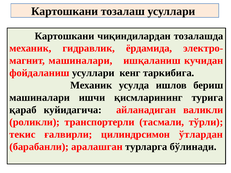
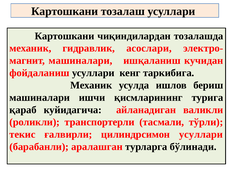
ёрдамида: ёрдамида -> асослари
цилиндрсимон ўтлардан: ўтлардан -> усуллари
